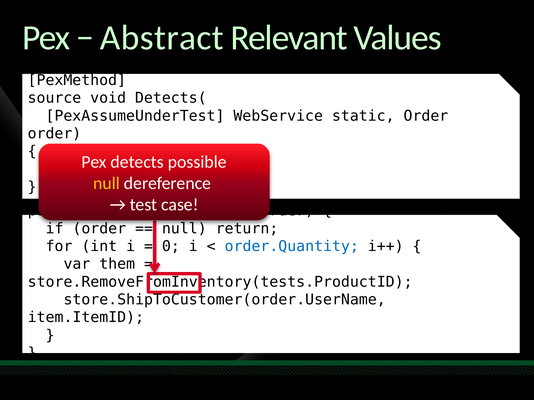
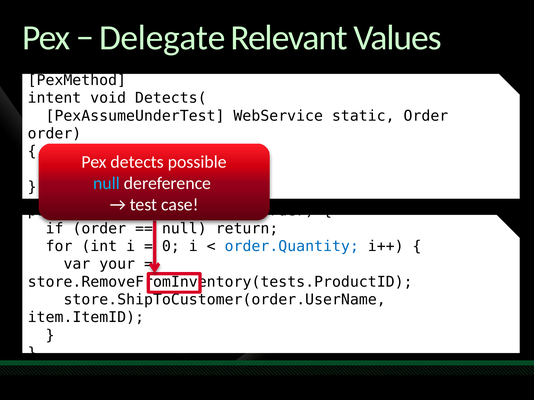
Abstract: Abstract -> Delegate
source: source -> intent
null at (107, 183) colour: yellow -> light blue
them: them -> your
